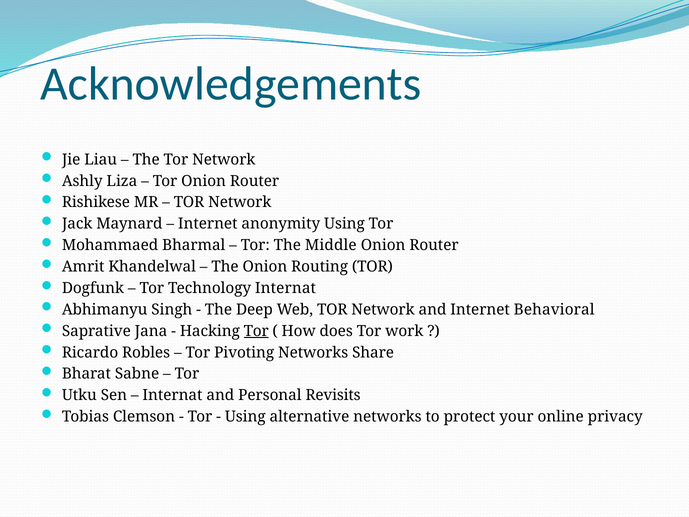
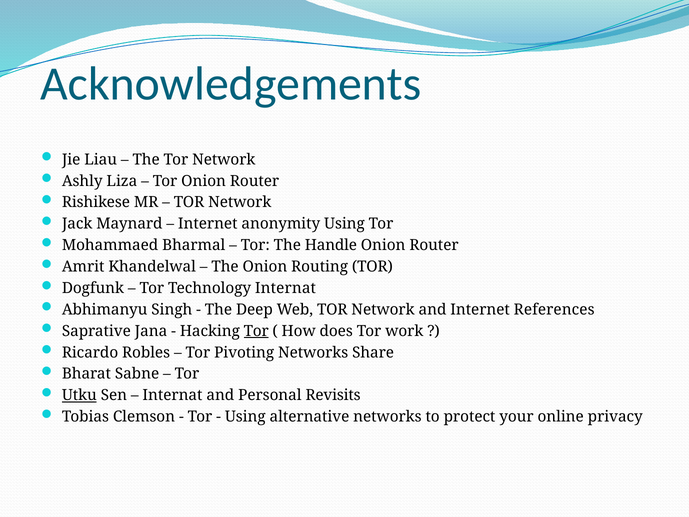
Middle: Middle -> Handle
Behavioral: Behavioral -> References
Utku underline: none -> present
